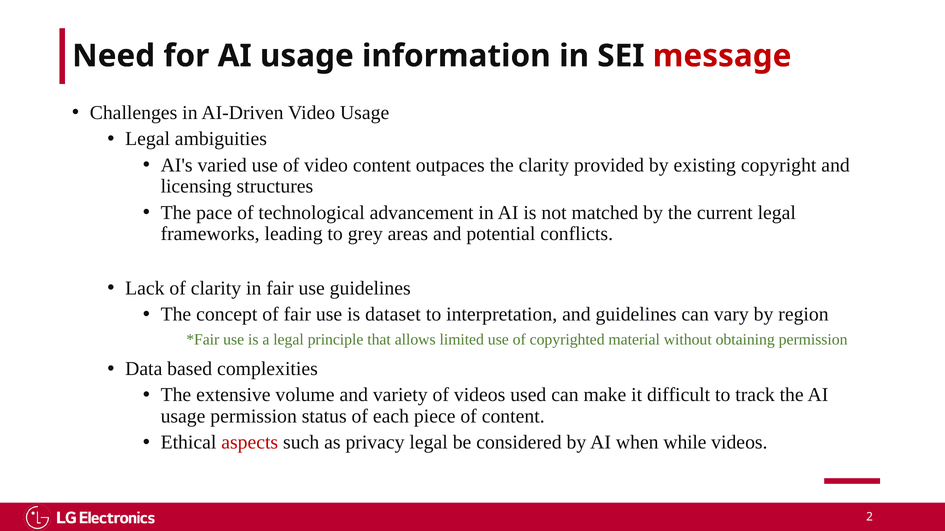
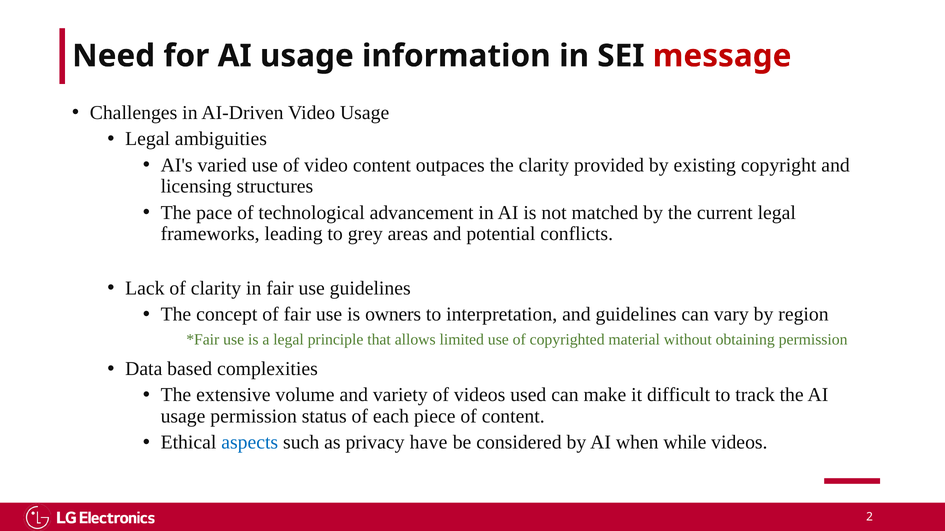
dataset: dataset -> owners
aspects colour: red -> blue
privacy legal: legal -> have
